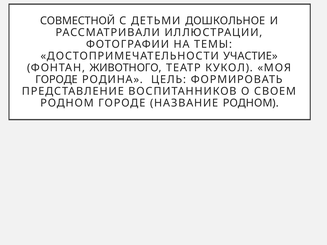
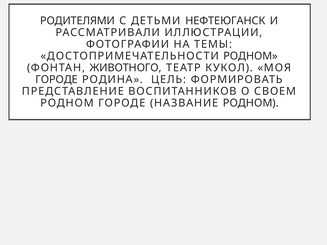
СОВМЕСТНОЙ: СОВМЕСТНОЙ -> РОДИТЕЛЯМИ
ДОШКОЛЬНОЕ: ДОШКОЛЬНОЕ -> НЕФТЕЮГАНСК
ДОСТОПРИМЕЧАТЕЛЬНОСТИ УЧАСТИЕ: УЧАСТИЕ -> РОДНОМ
